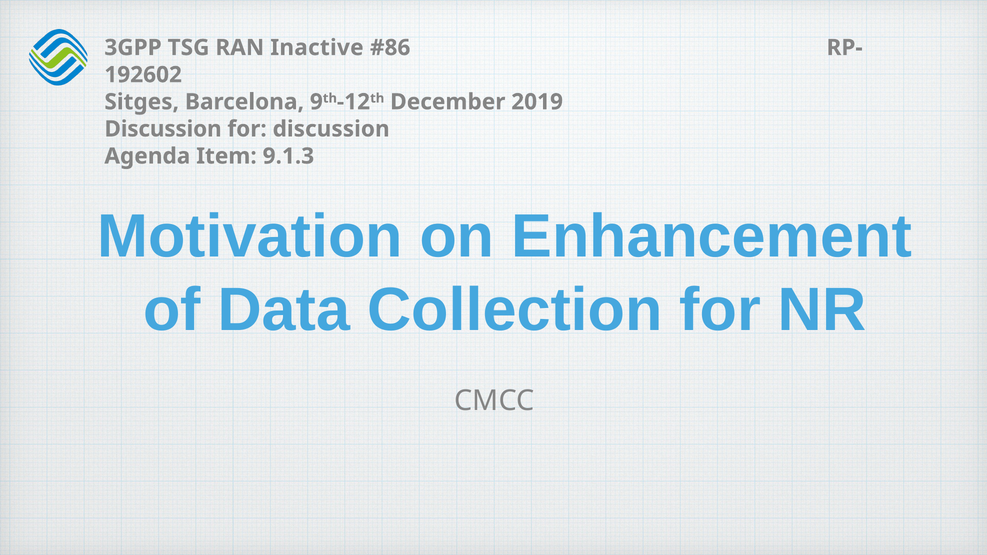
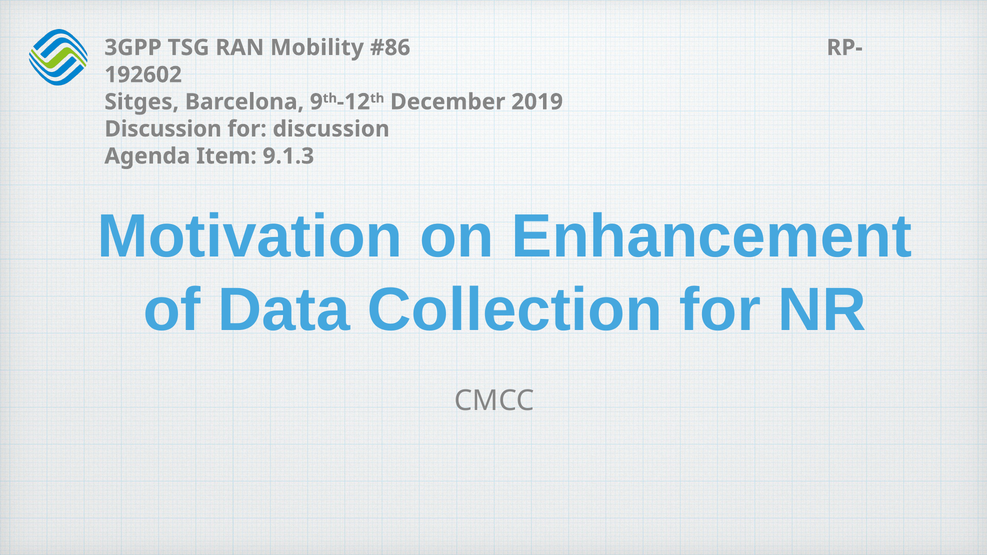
Inactive: Inactive -> Mobility
